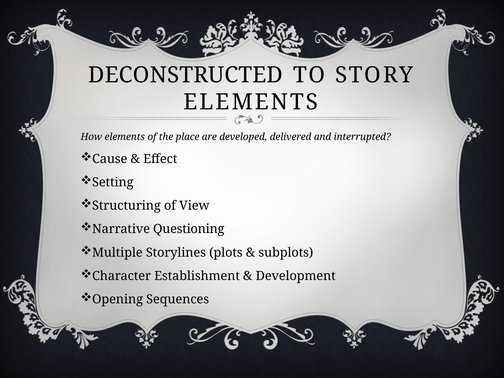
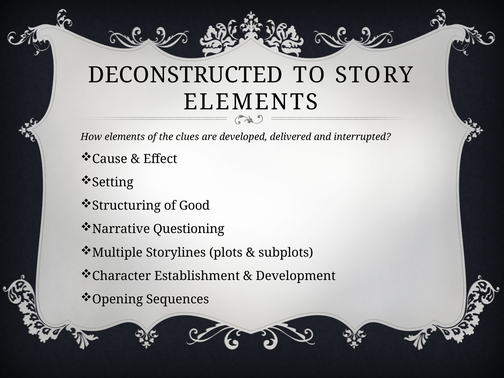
place: place -> clues
View: View -> Good
